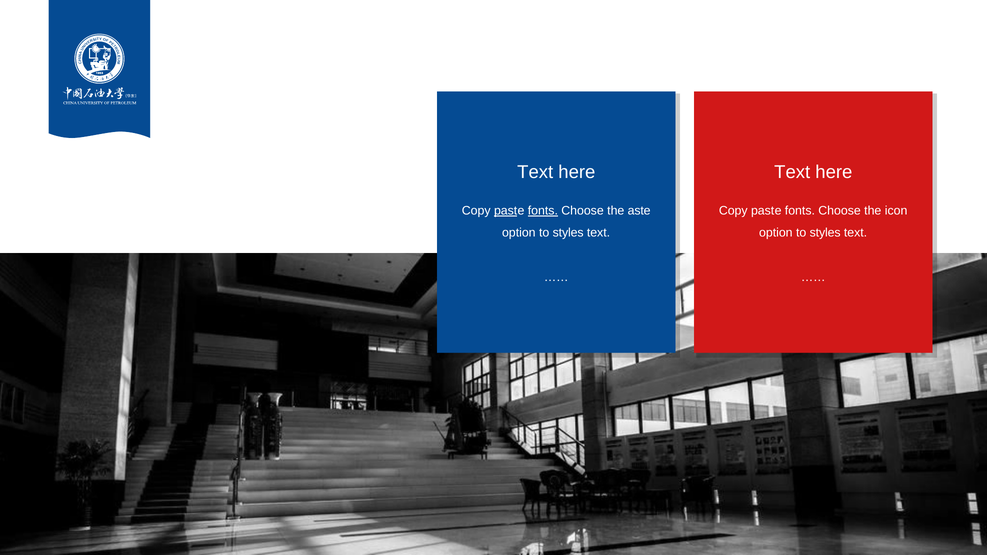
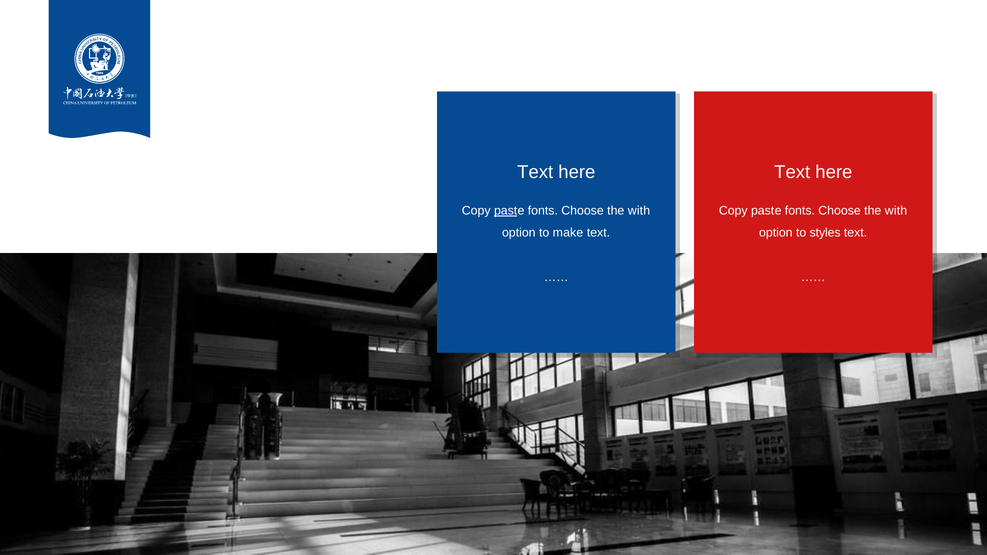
fonts at (543, 211) underline: present -> none
aste at (639, 211): aste -> with
icon at (896, 211): icon -> with
styles at (568, 233): styles -> make
